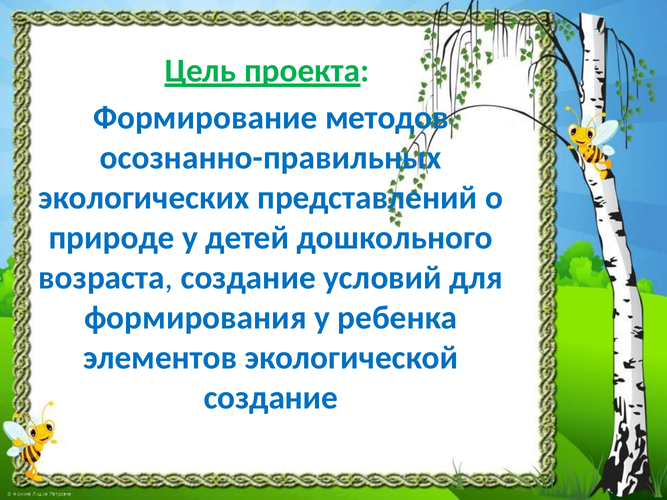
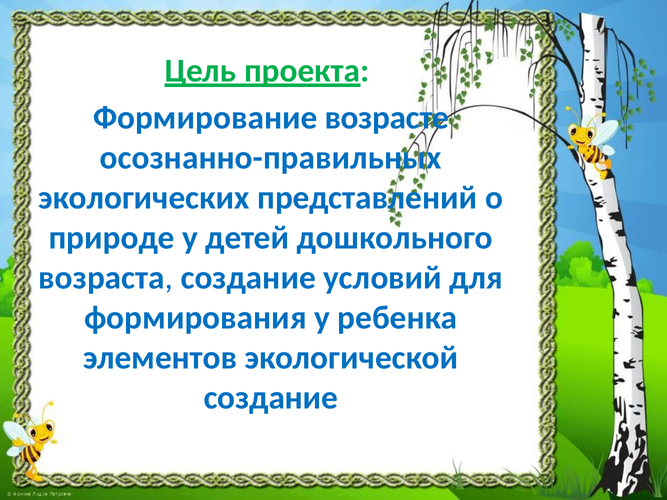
методов: методов -> возрасте
